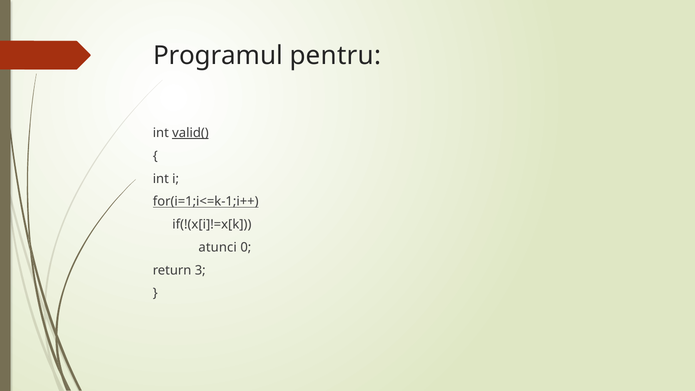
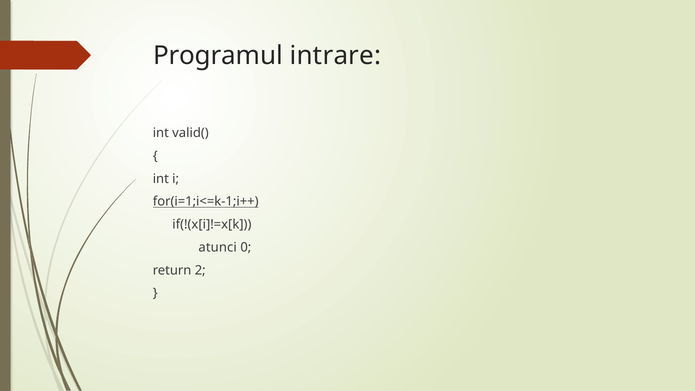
pentru: pentru -> intrare
valid( underline: present -> none
3: 3 -> 2
